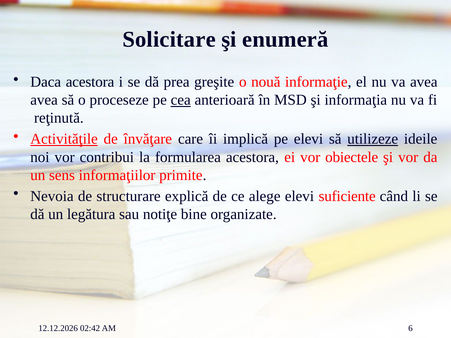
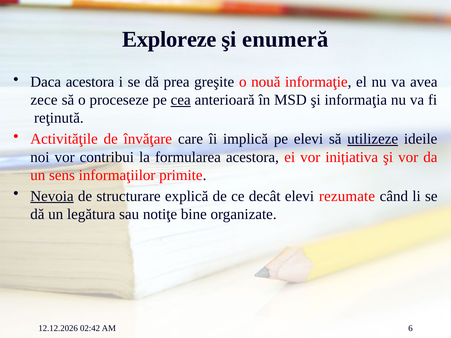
Solicitare: Solicitare -> Exploreze
avea at (44, 100): avea -> zece
Activităţile underline: present -> none
obiectele: obiectele -> inițiativa
Nevoia underline: none -> present
alege: alege -> decât
suficiente: suficiente -> rezumate
